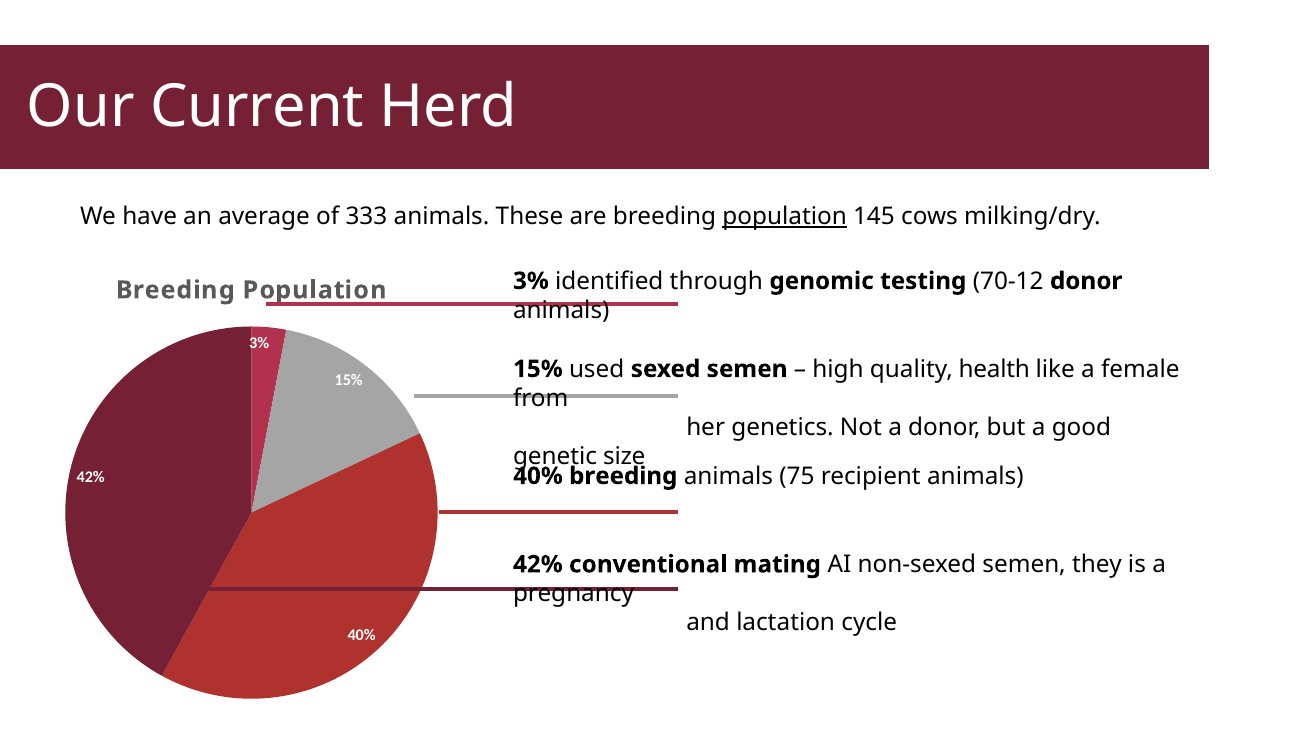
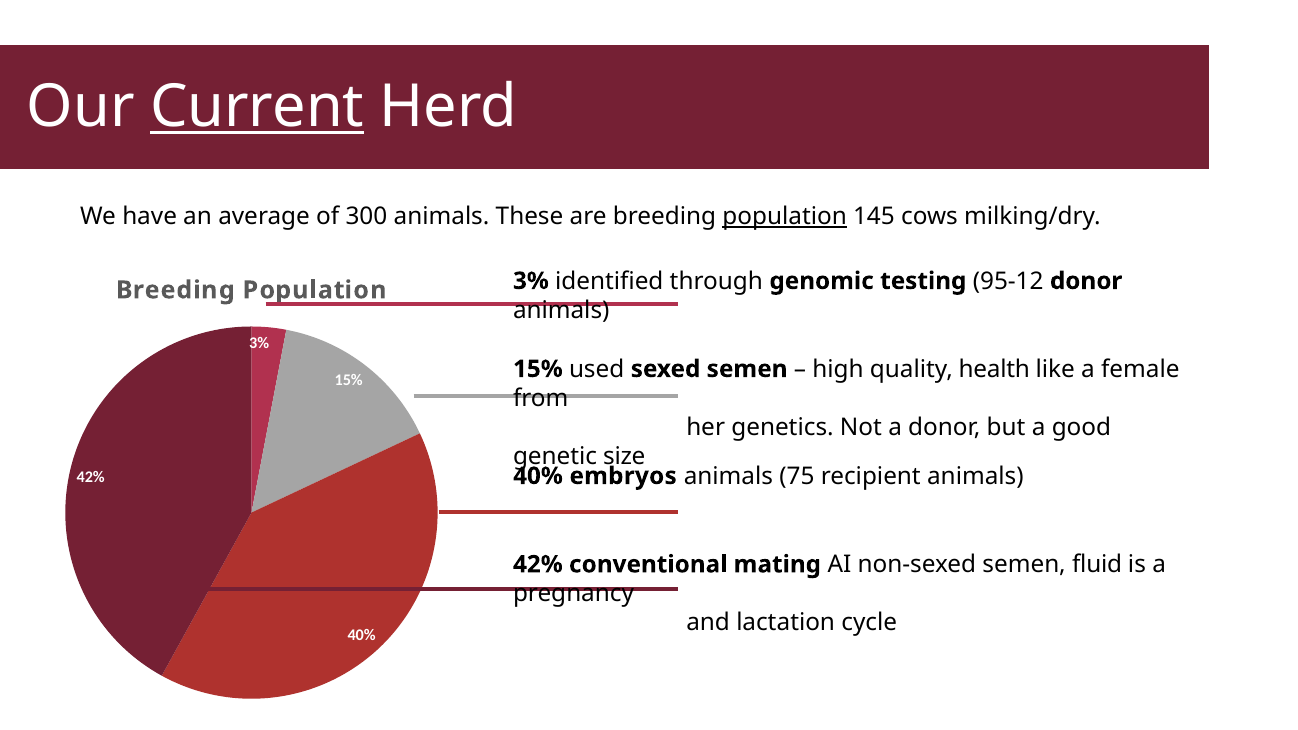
Current underline: none -> present
333: 333 -> 300
70-12: 70-12 -> 95-12
40% breeding: breeding -> embryos
they: they -> fluid
